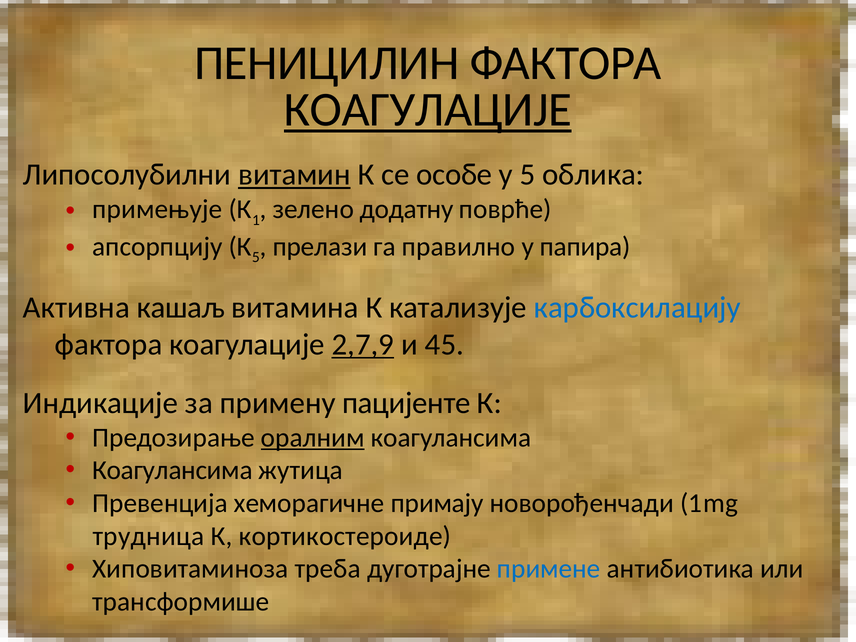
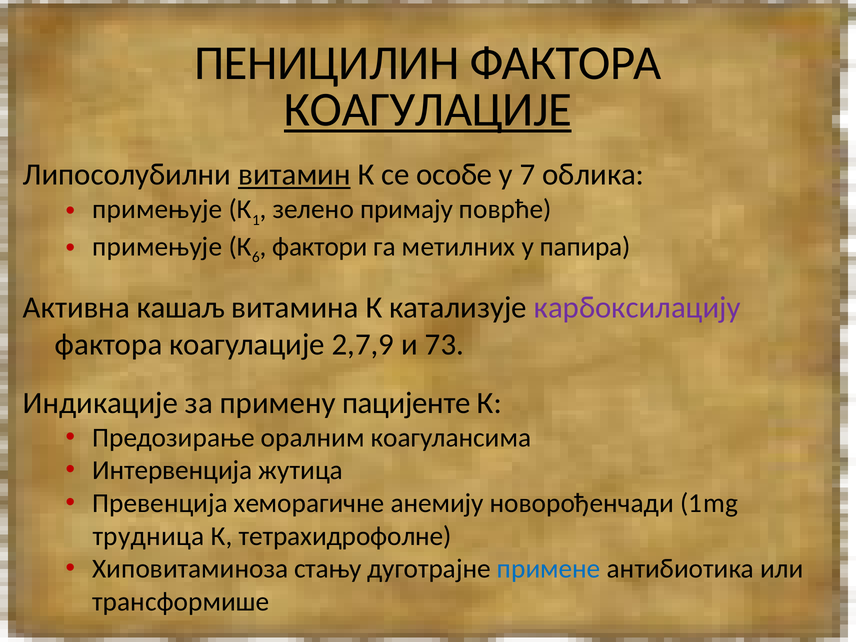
у 5: 5 -> 7
додатну: додатну -> примају
апсорпцију at (157, 247): апсорпцију -> примењује
К 5: 5 -> 6
прелази: прелази -> фактори
правилно: правилно -> метилних
карбоксилацију colour: blue -> purple
2,7,9 underline: present -> none
45: 45 -> 73
оралним underline: present -> none
Коагулансима at (172, 470): Коагулансима -> Интервенција
примају: примају -> анемију
кортикостероиде: кортикостероиде -> тетрахидрофолне
треба: треба -> стању
